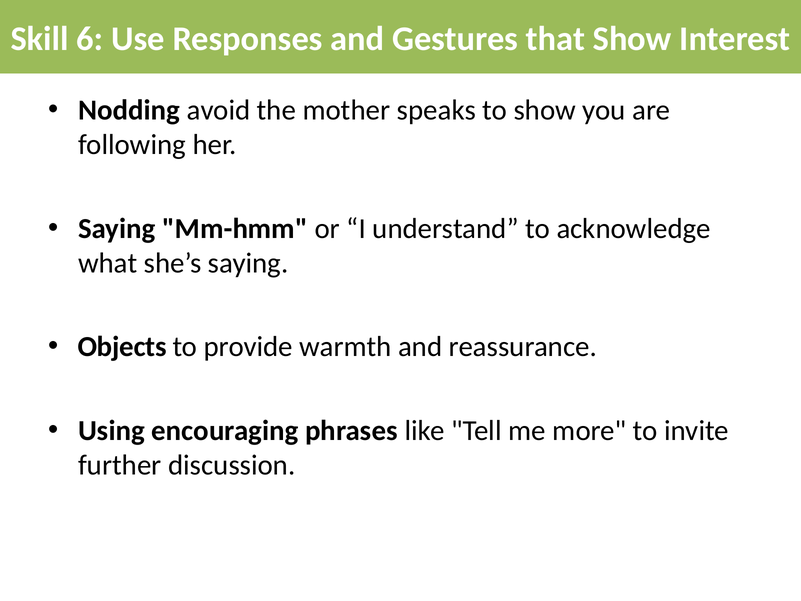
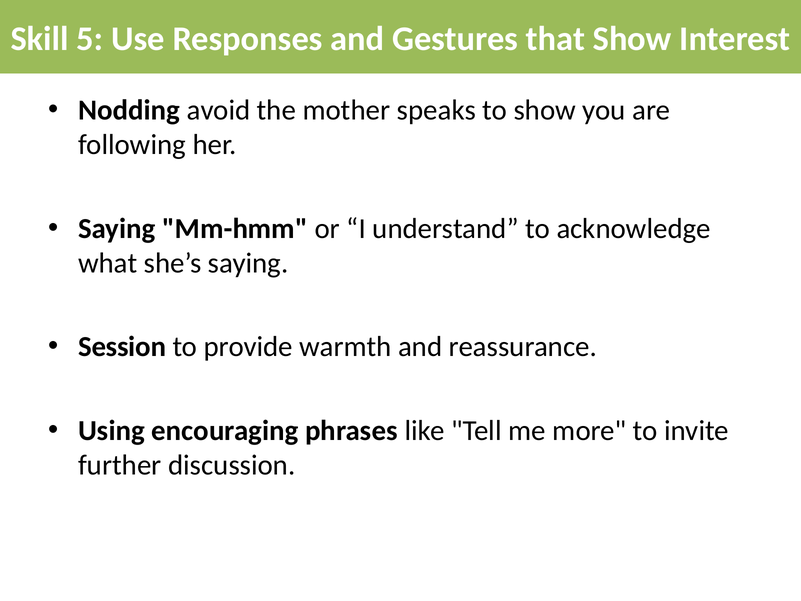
6: 6 -> 5
Objects: Objects -> Session
